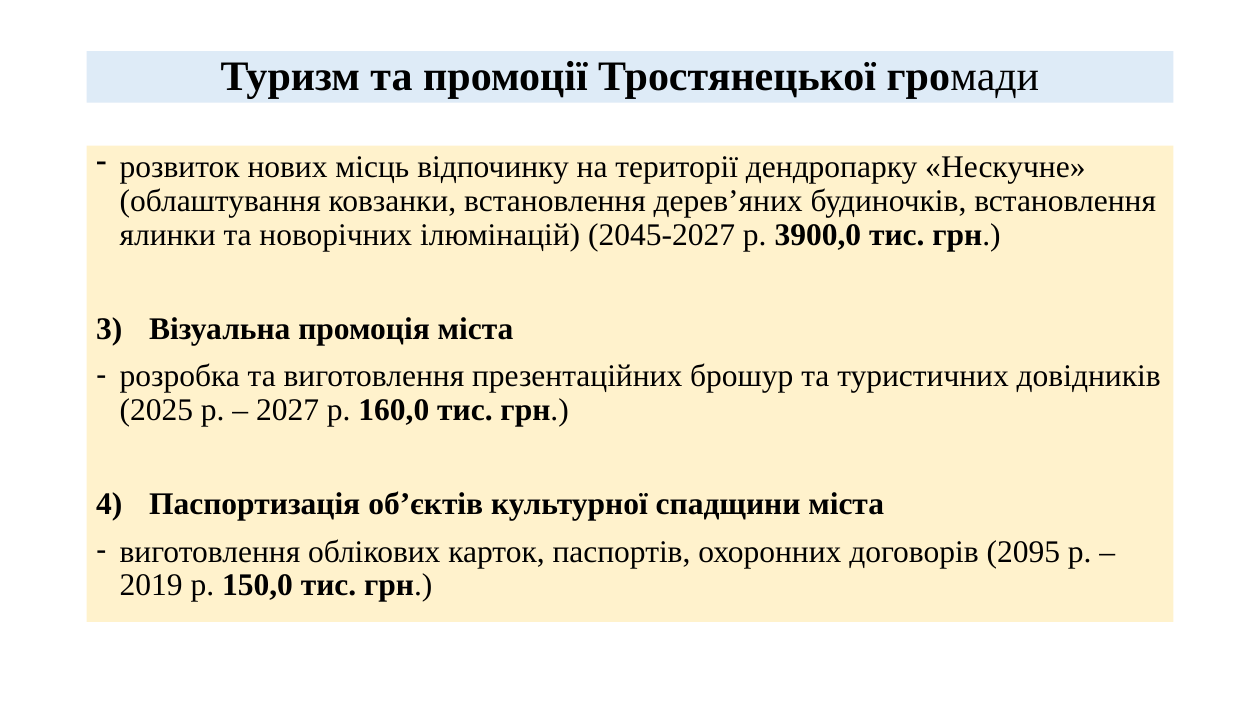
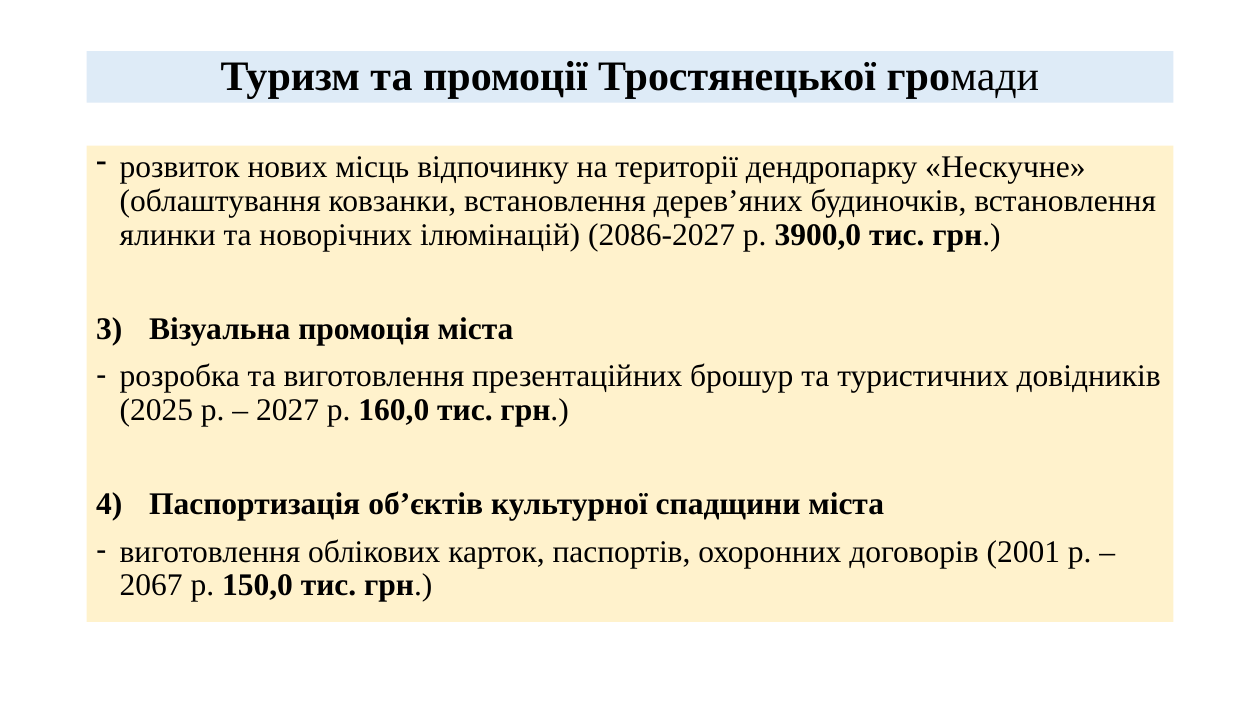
2045-2027: 2045-2027 -> 2086-2027
2095: 2095 -> 2001
2019: 2019 -> 2067
